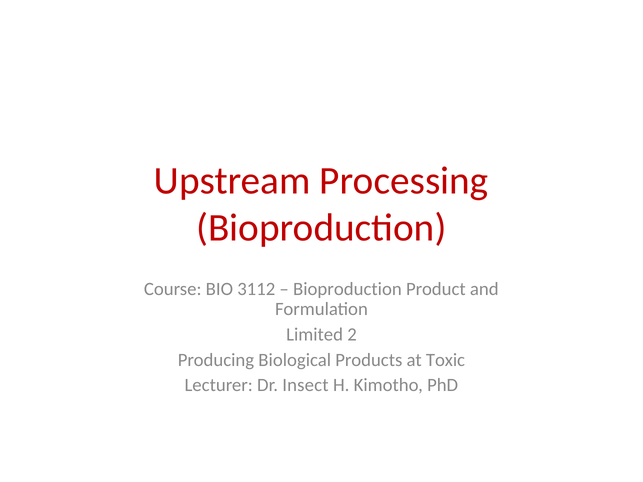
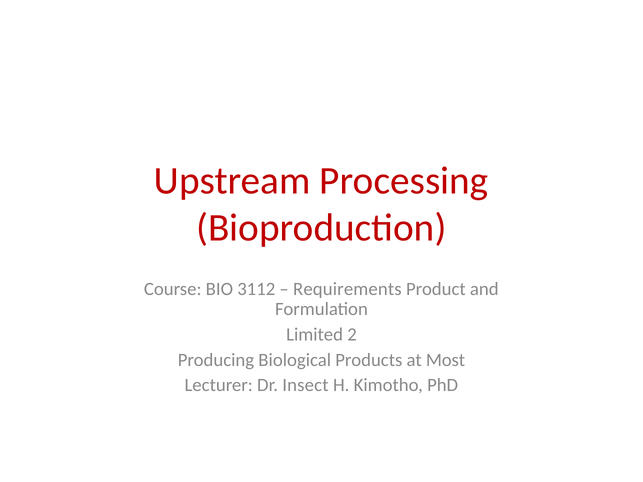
Bioproduction at (347, 289): Bioproduction -> Requirements
Toxic: Toxic -> Most
